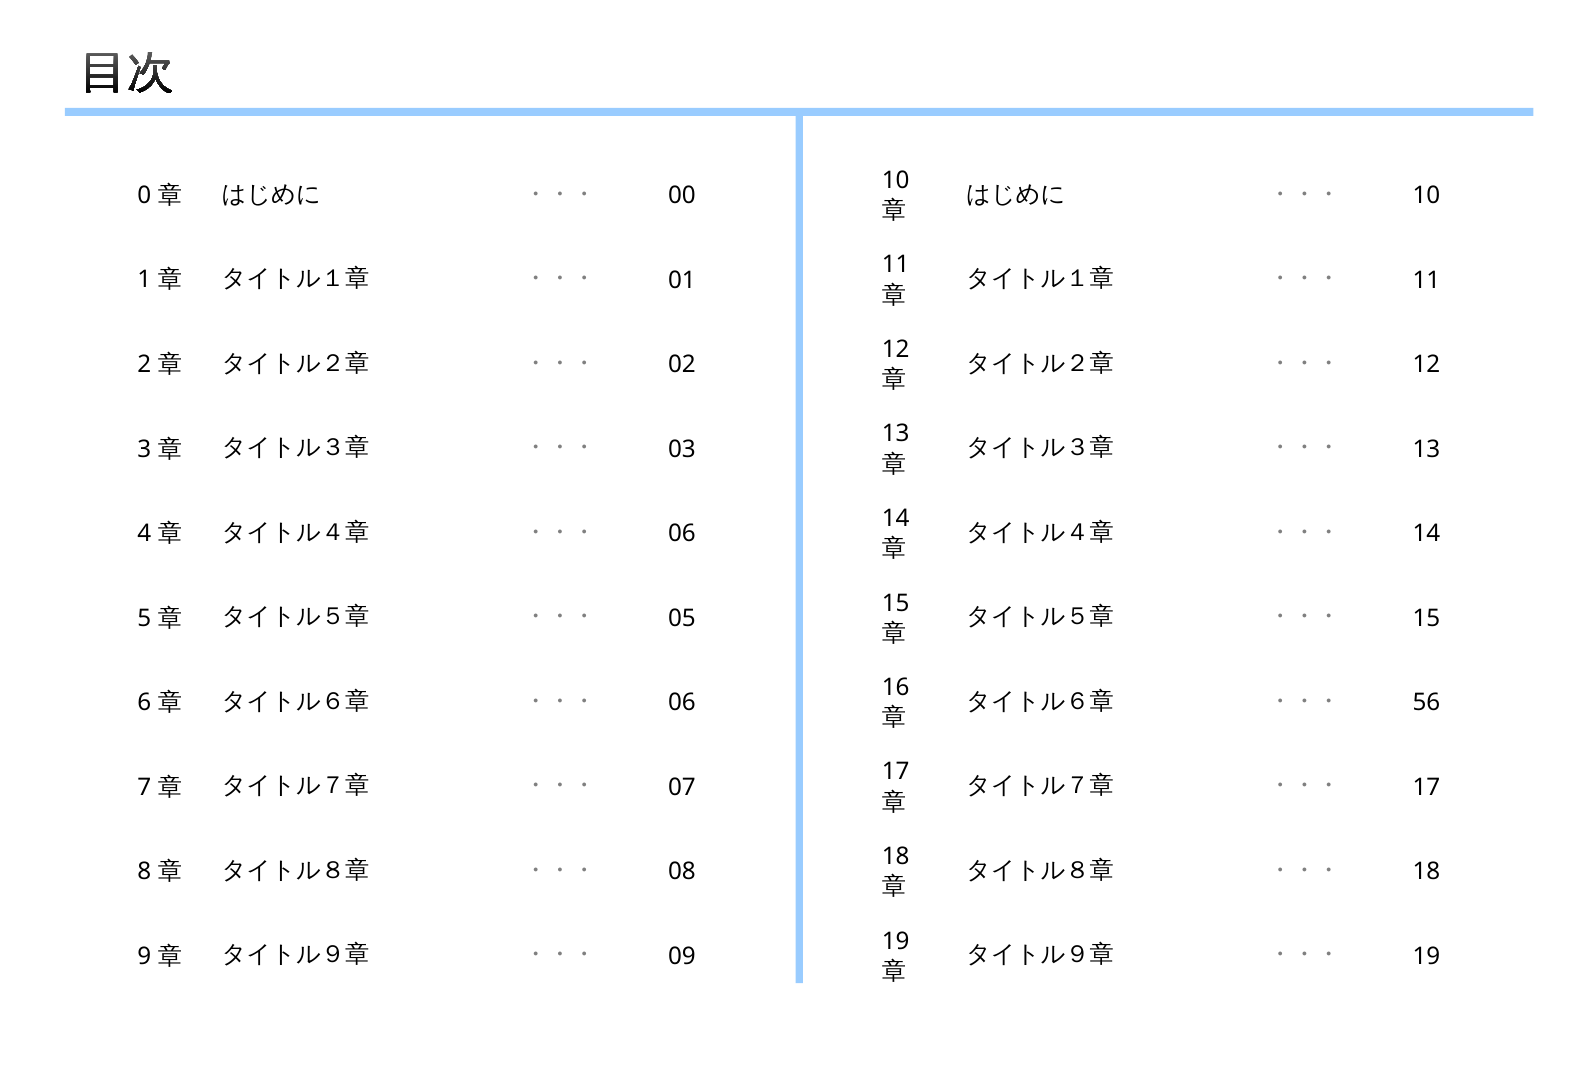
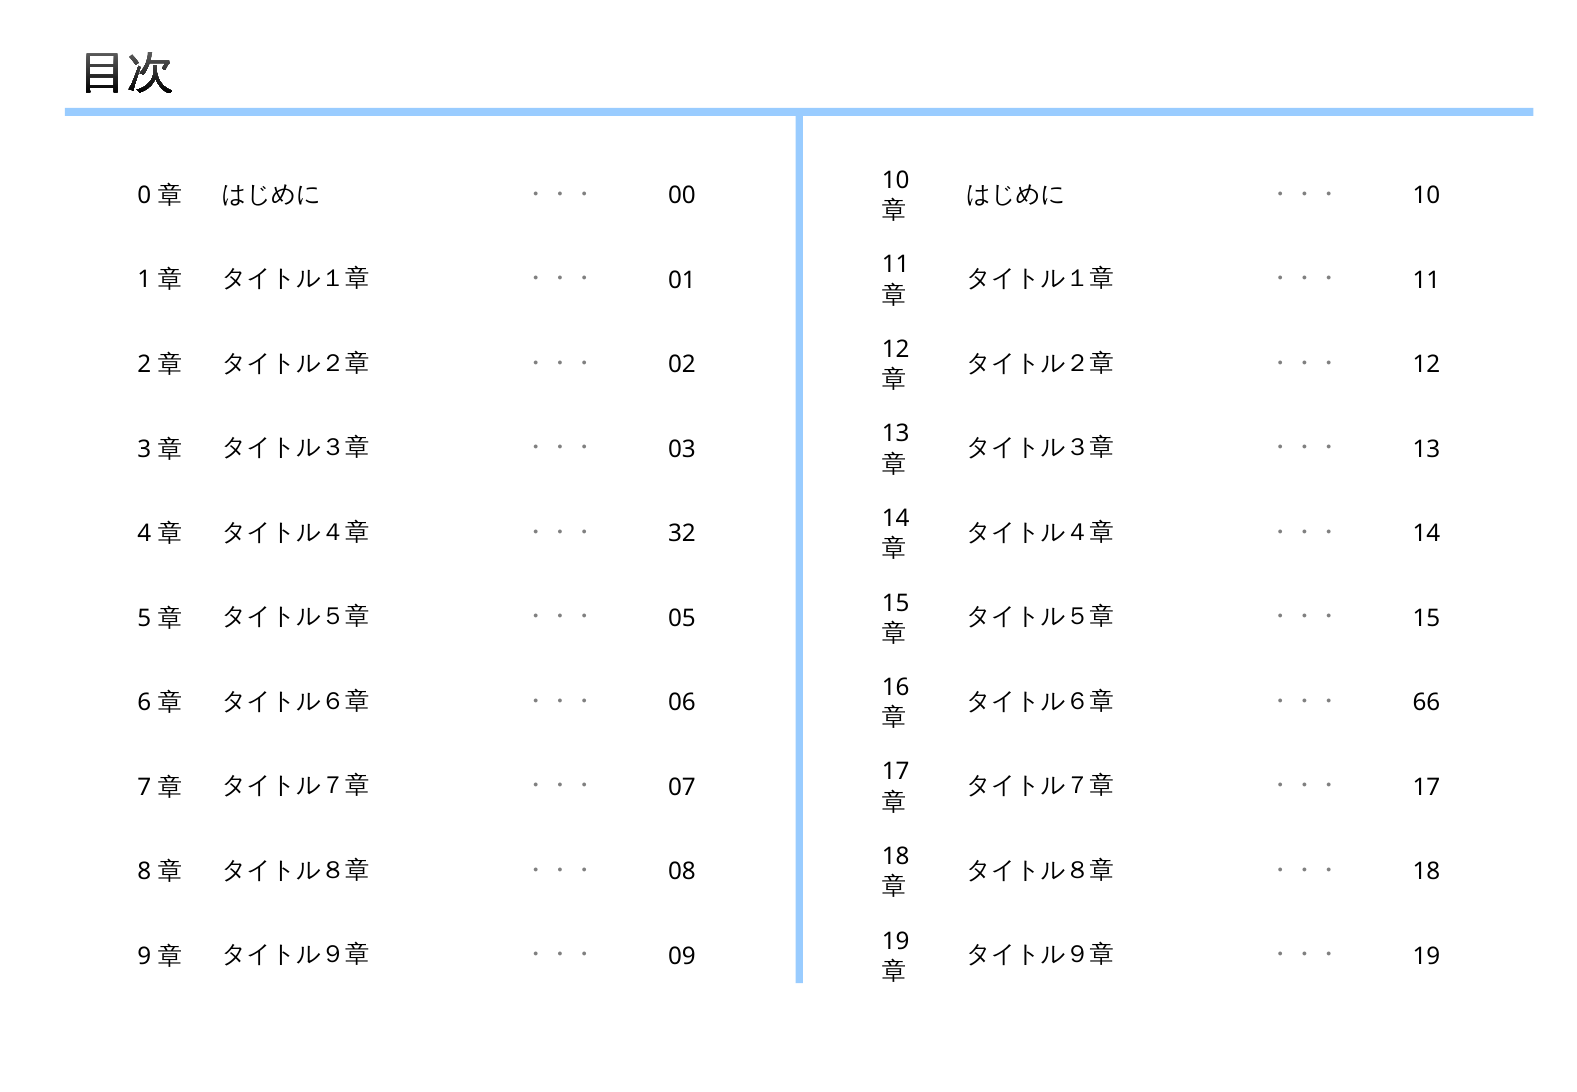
06 at (682, 534): 06 -> 32
56: 56 -> 66
